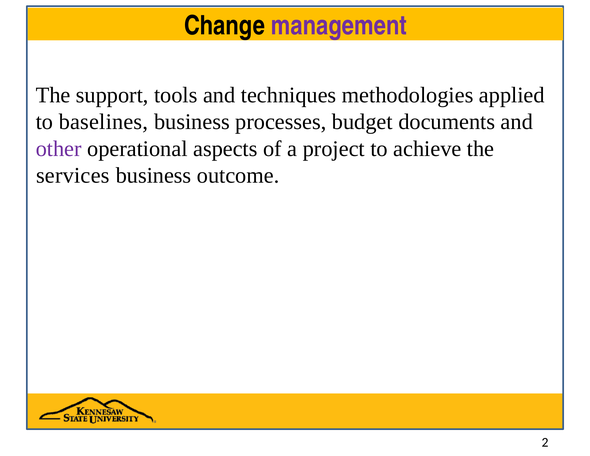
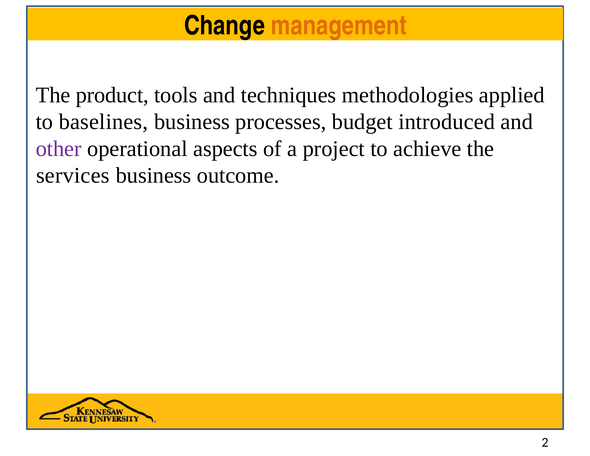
management colour: purple -> orange
support: support -> product
documents: documents -> introduced
